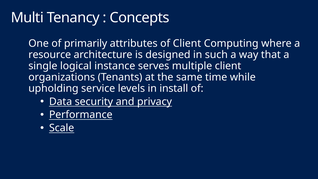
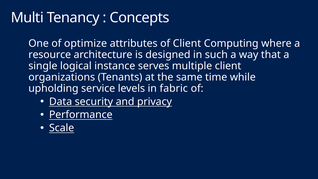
primarily: primarily -> optimize
install: install -> fabric
